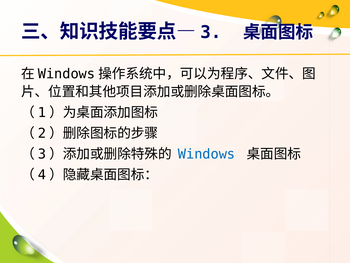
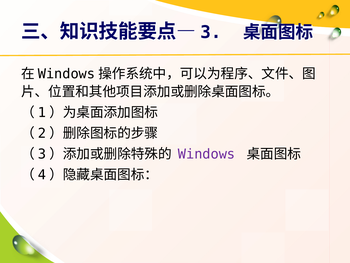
Windows colour: blue -> purple
